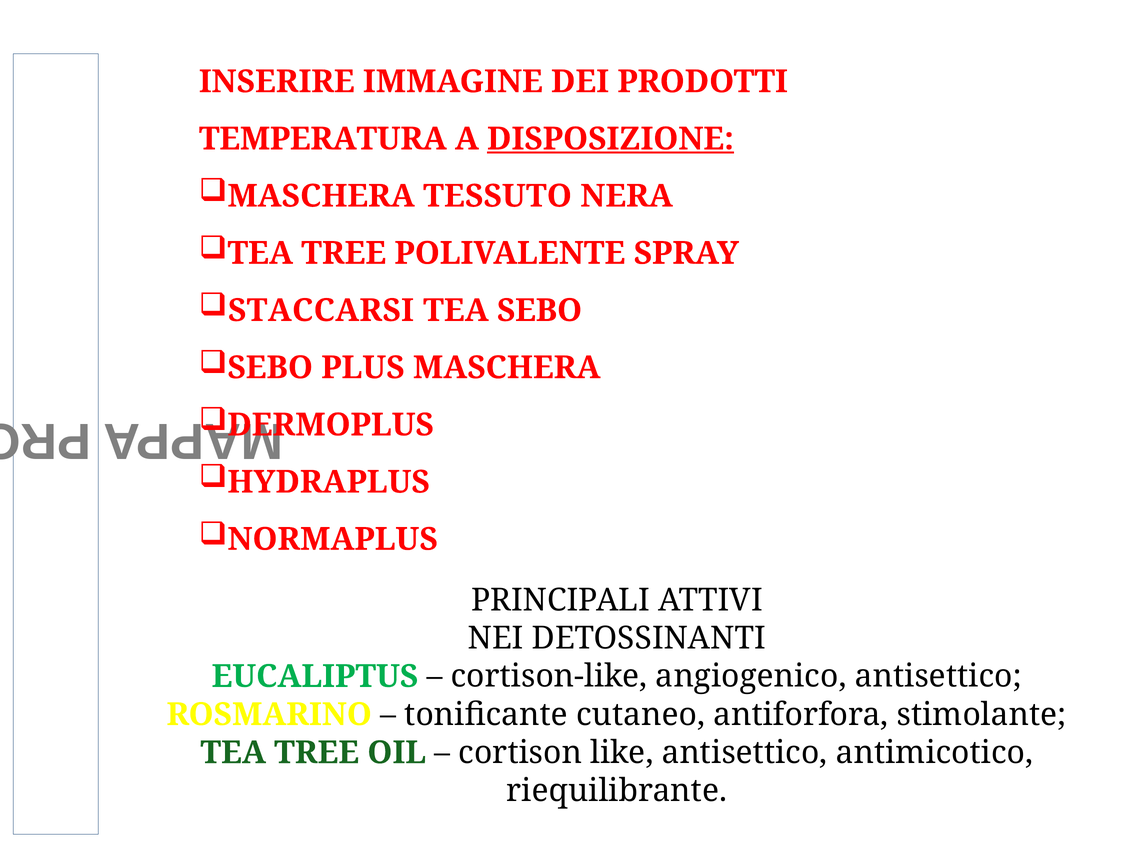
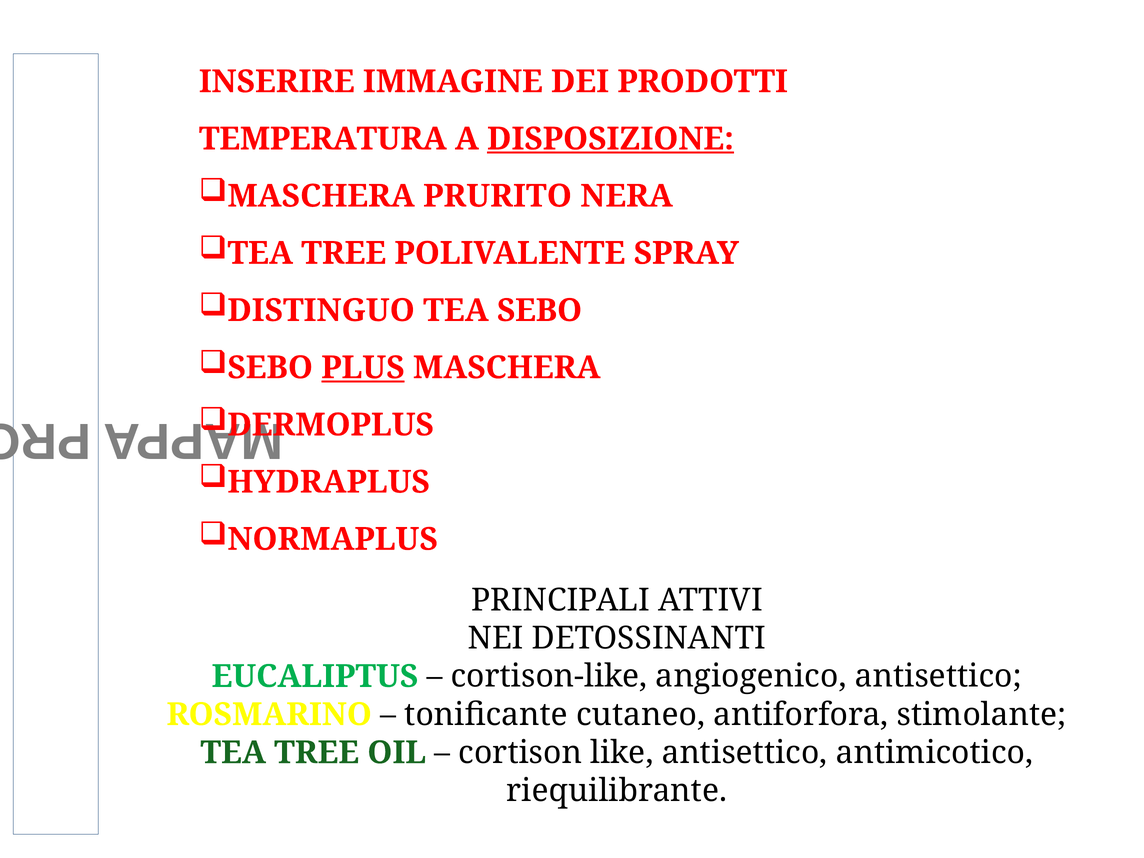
TESSUTO: TESSUTO -> PRURITO
STACCARSI: STACCARSI -> DISTINGUO
PLUS underline: none -> present
